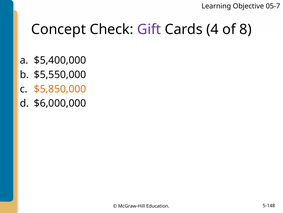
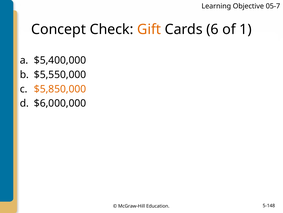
Gift colour: purple -> orange
4: 4 -> 6
8: 8 -> 1
